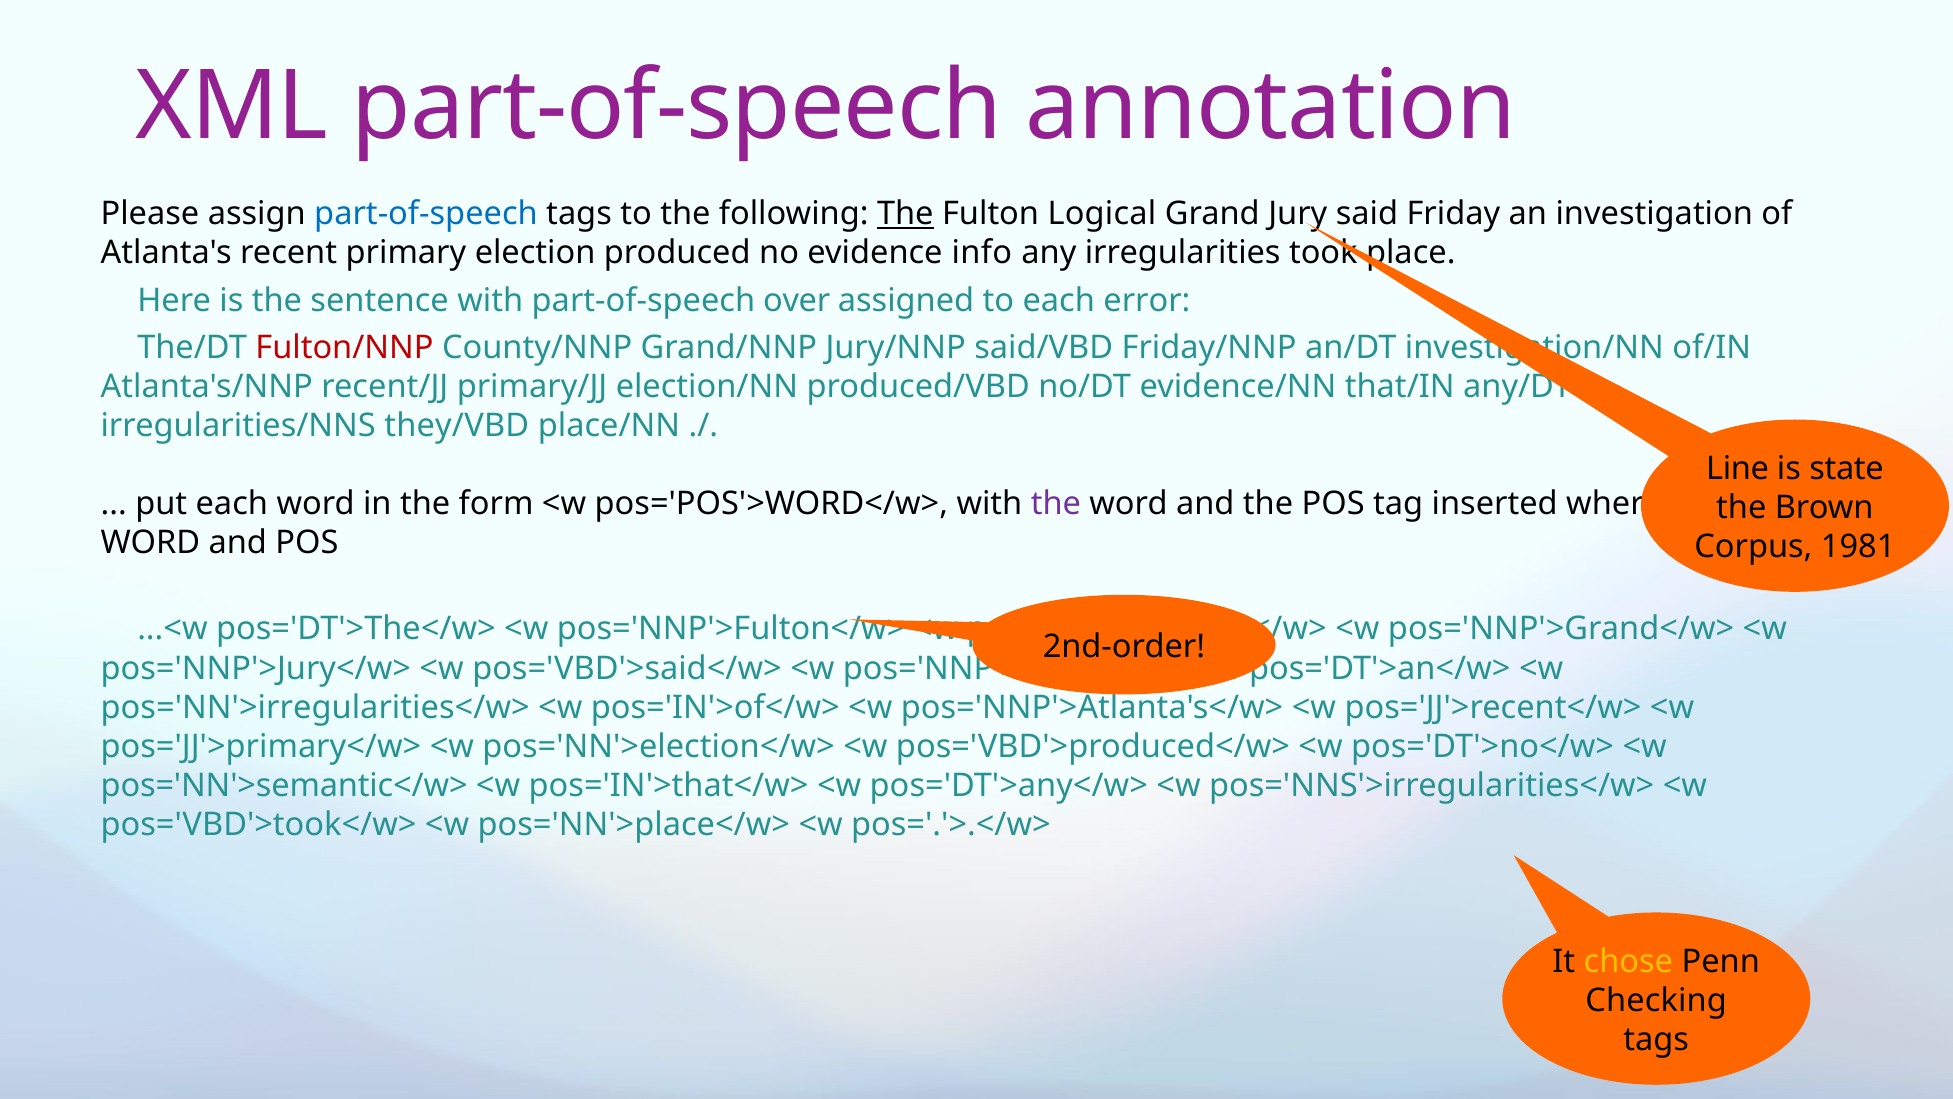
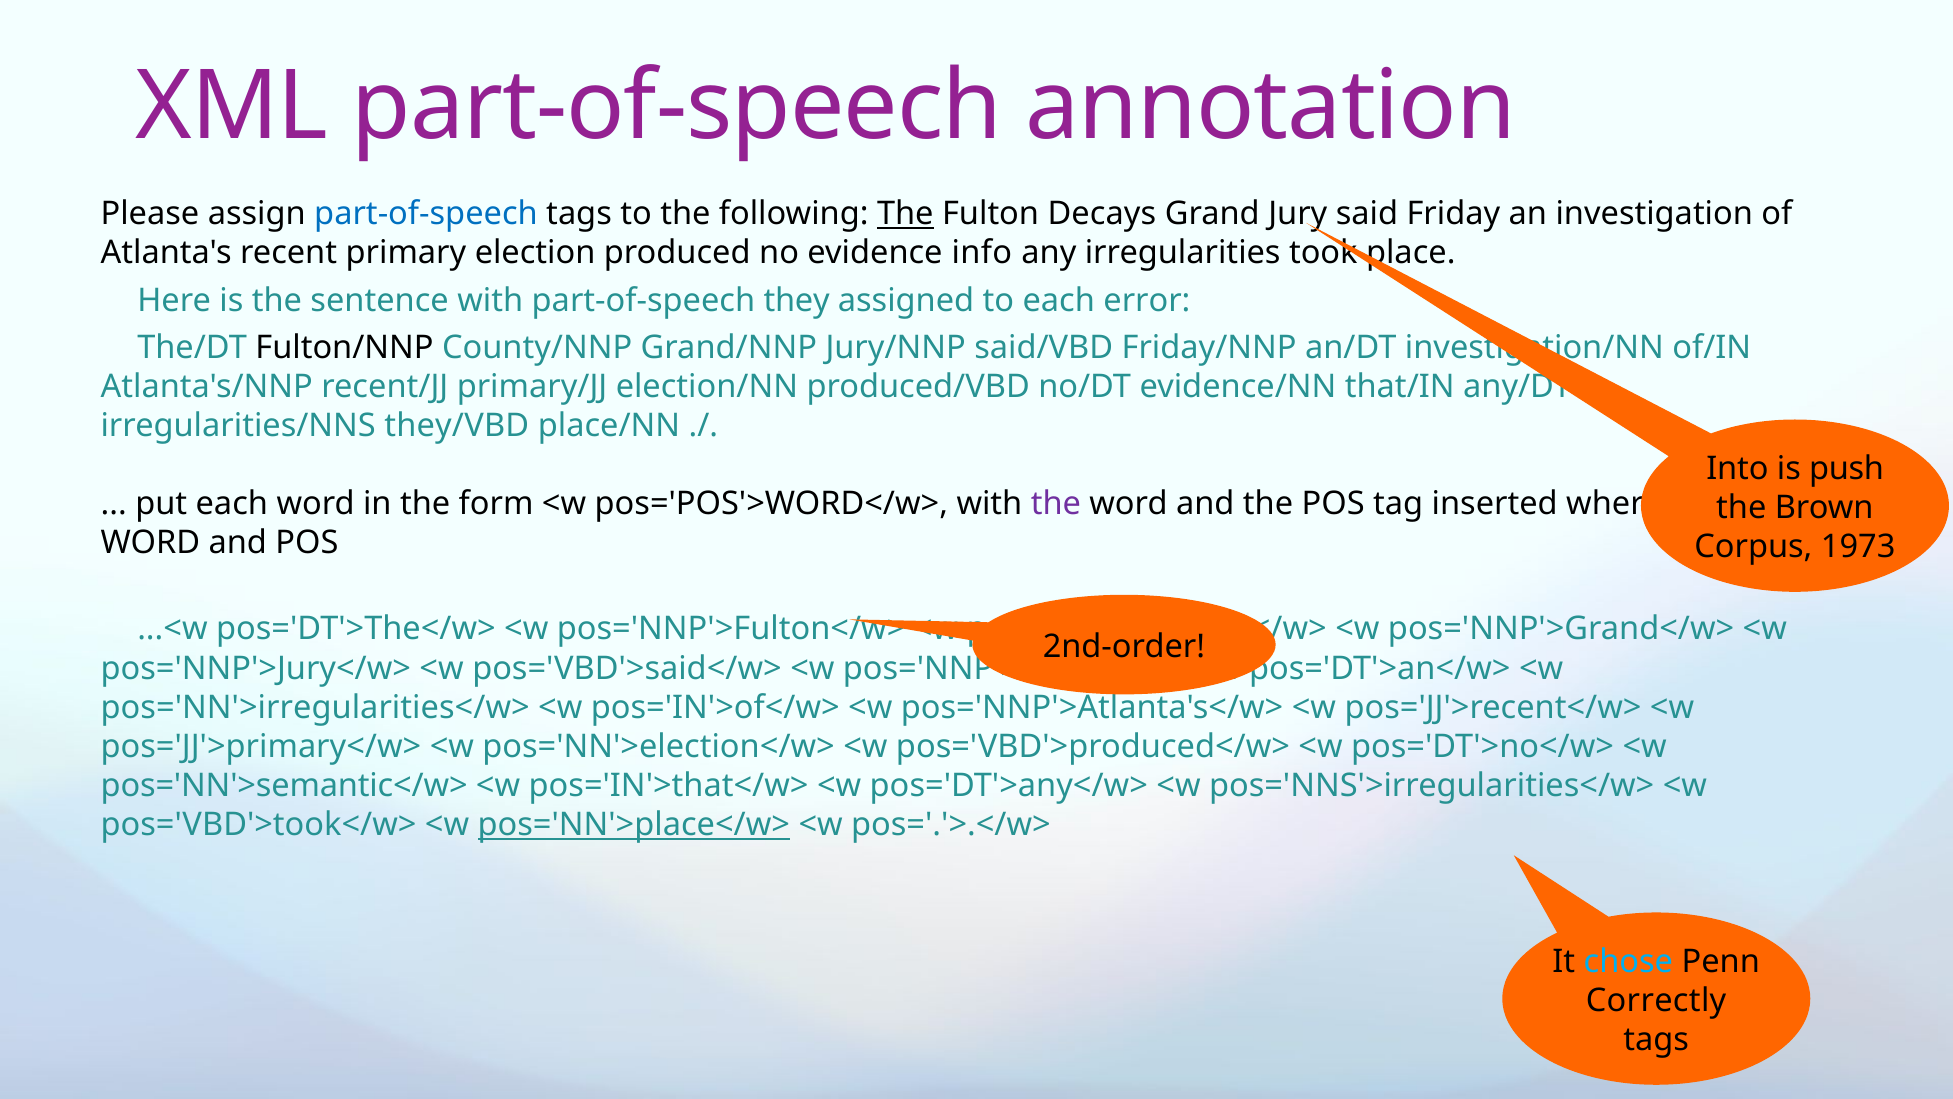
Logical: Logical -> Decays
over: over -> they
Fulton/NNP colour: red -> black
Line: Line -> Into
state: state -> push
1981: 1981 -> 1973
pos='NN'>place</w> underline: none -> present
chose colour: yellow -> light blue
Checking: Checking -> Correctly
